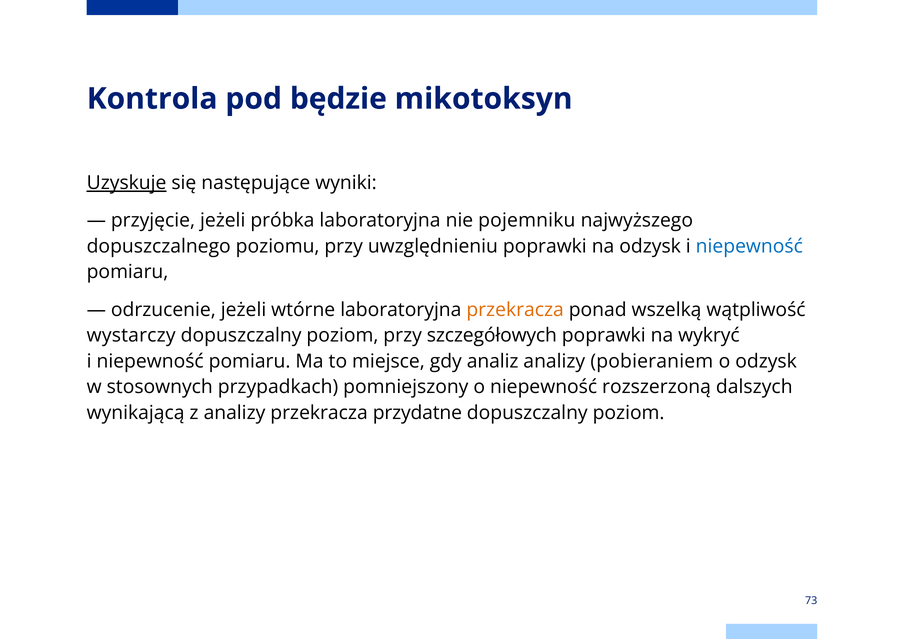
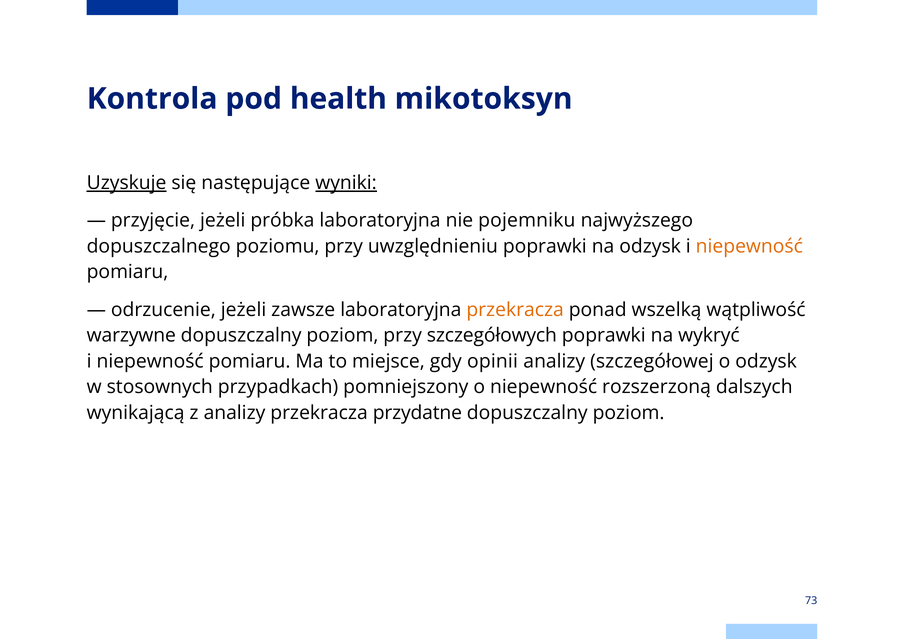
będzie: będzie -> health
wyniki underline: none -> present
niepewność at (749, 246) colour: blue -> orange
wtórne: wtórne -> zawsze
wystarczy: wystarczy -> warzywne
analiz: analiz -> opinii
pobieraniem: pobieraniem -> szczegółowej
